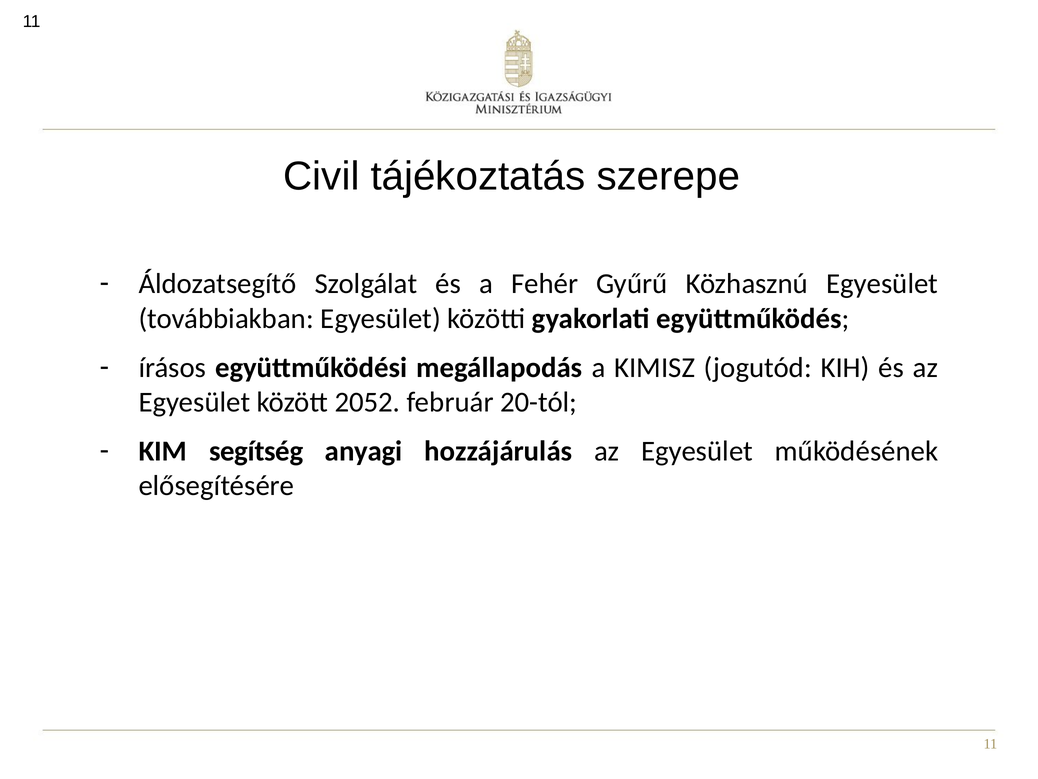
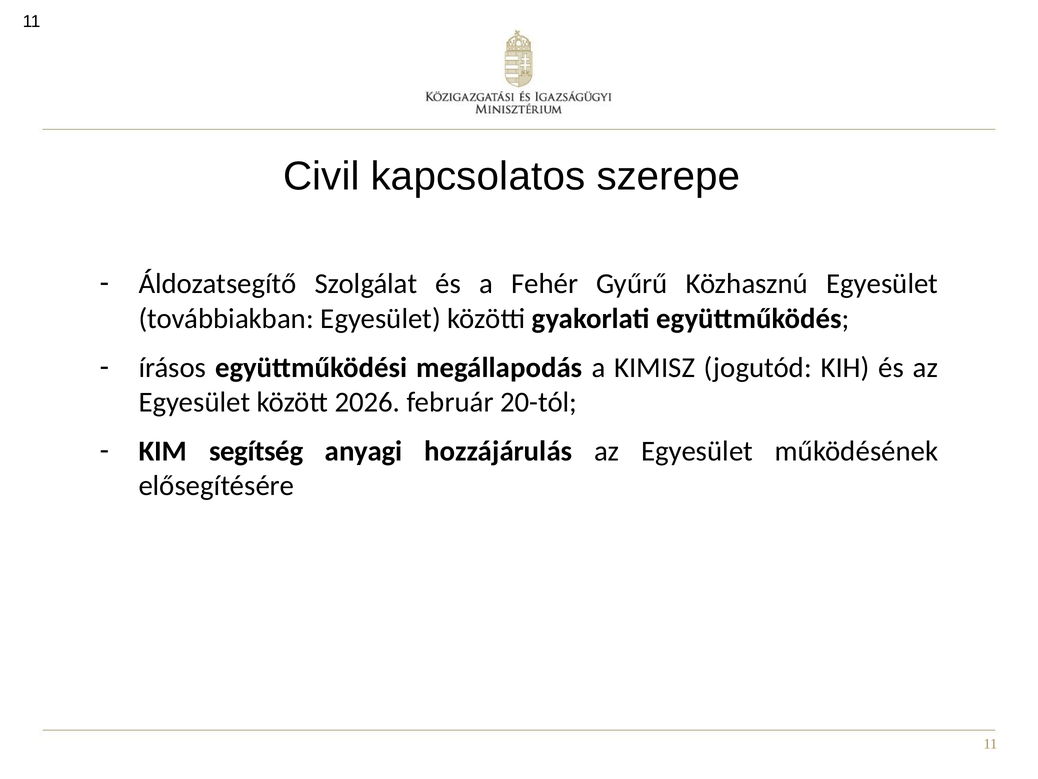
tájékoztatás: tájékoztatás -> kapcsolatos
2052: 2052 -> 2026
